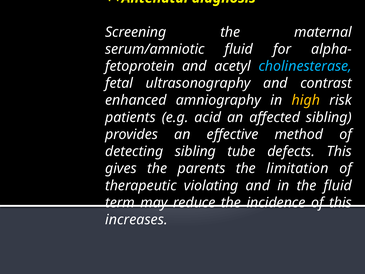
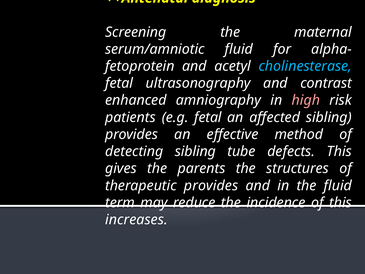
high colour: yellow -> pink
e.g acid: acid -> fetal
limitation: limitation -> structures
therapeutic violating: violating -> provides
